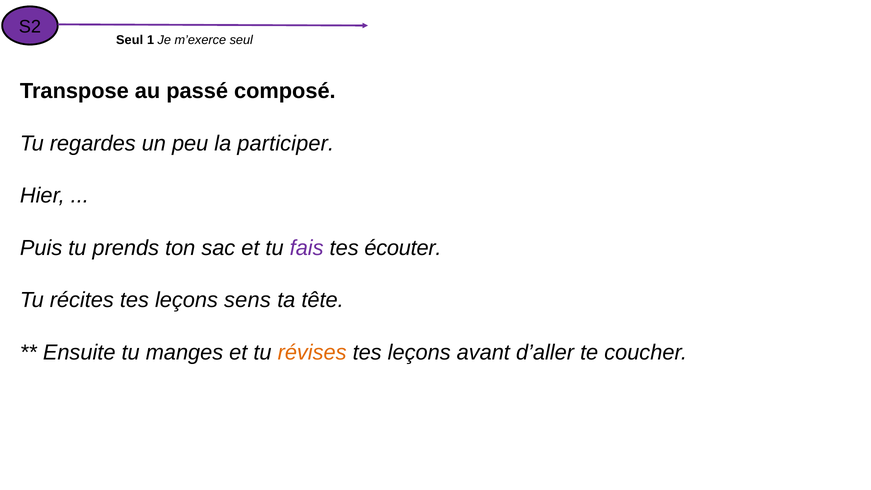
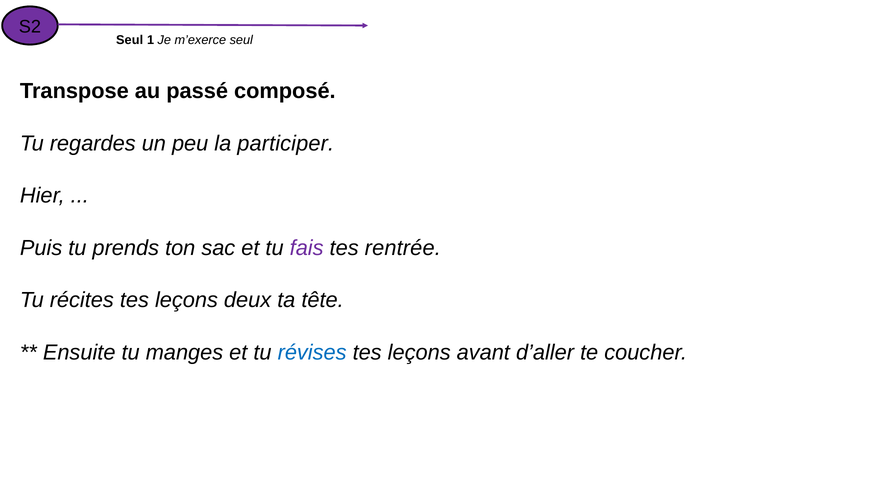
écouter: écouter -> rentrée
sens: sens -> deux
révises colour: orange -> blue
